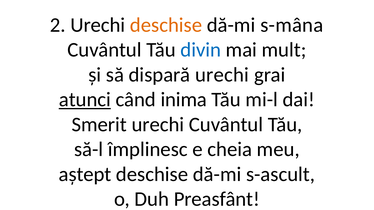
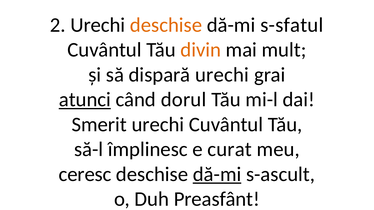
s-mâna: s-mâna -> s-sfatul
divin colour: blue -> orange
inima: inima -> dorul
cheia: cheia -> curat
aștept: aștept -> ceresc
dă-mi at (217, 175) underline: none -> present
